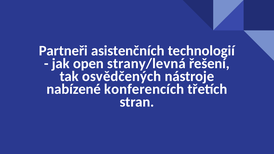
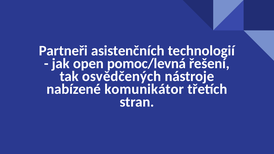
strany/levná: strany/levná -> pomoc/levná
konferencích: konferencích -> komunikátor
